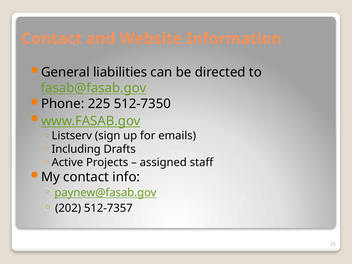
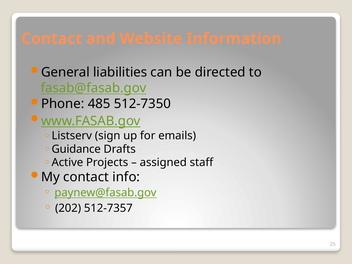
225: 225 -> 485
Including: Including -> Guidance
